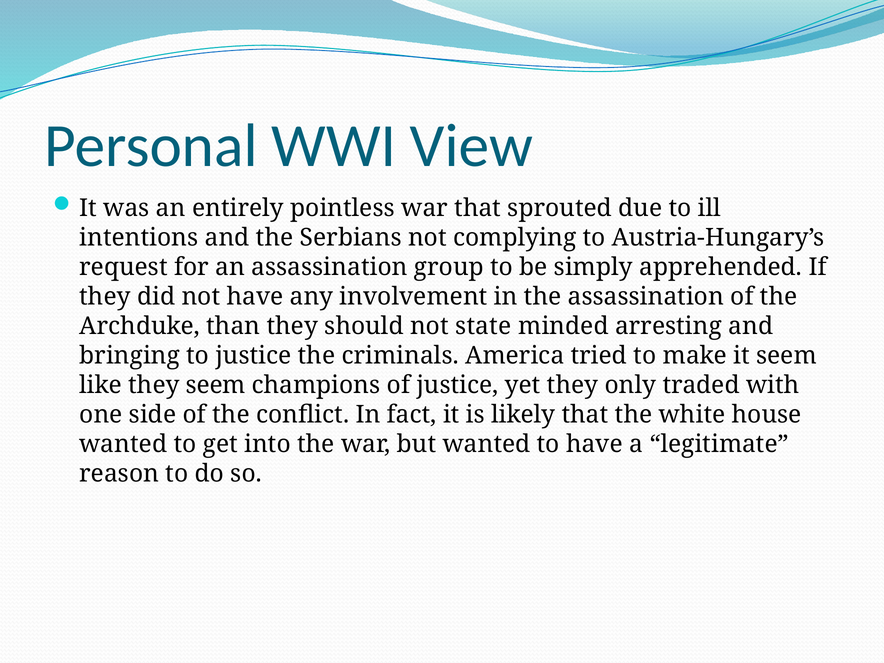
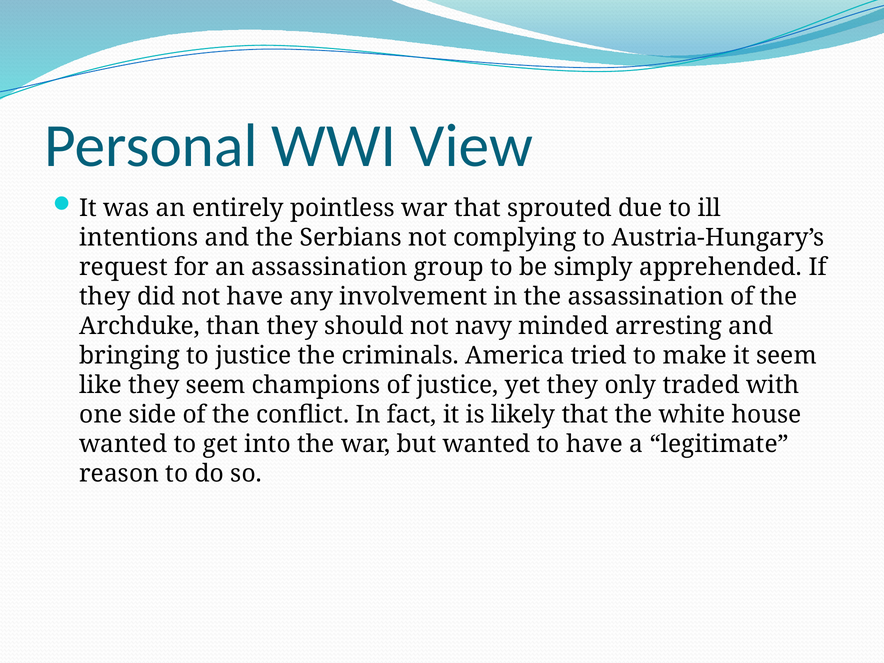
state: state -> navy
